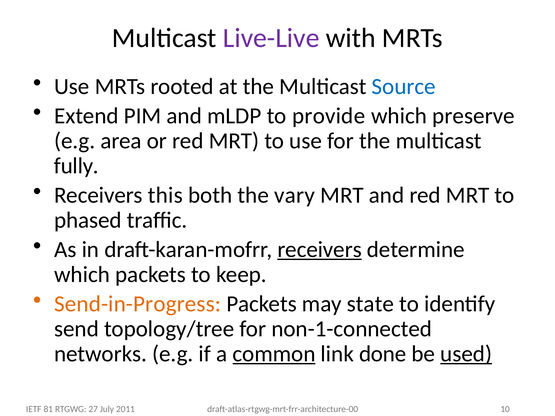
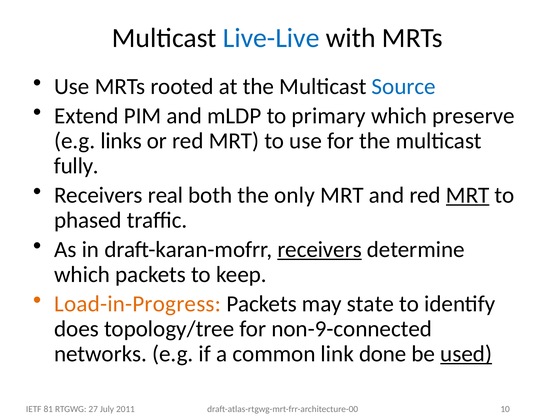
Live-Live colour: purple -> blue
provide: provide -> primary
area: area -> links
this: this -> real
vary: vary -> only
MRT at (468, 195) underline: none -> present
Send-in-Progress: Send-in-Progress -> Load-in-Progress
send: send -> does
non-1-connected: non-1-connected -> non-9-connected
common underline: present -> none
